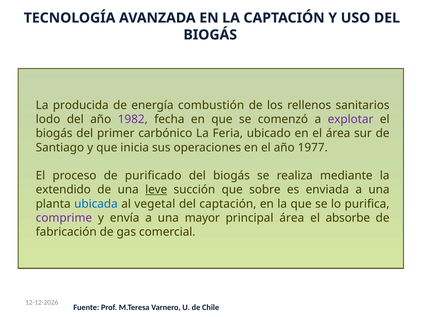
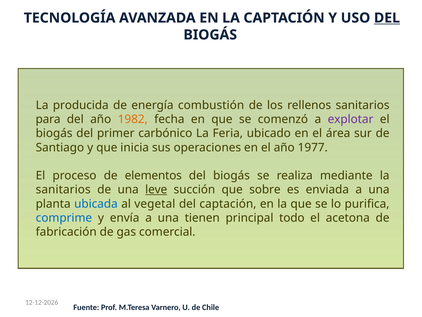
DEL at (387, 18) underline: none -> present
lodo: lodo -> para
1982 colour: purple -> orange
purificado: purificado -> elementos
extendido at (63, 189): extendido -> sanitarios
comprime colour: purple -> blue
mayor: mayor -> tienen
principal área: área -> todo
absorbe: absorbe -> acetona
